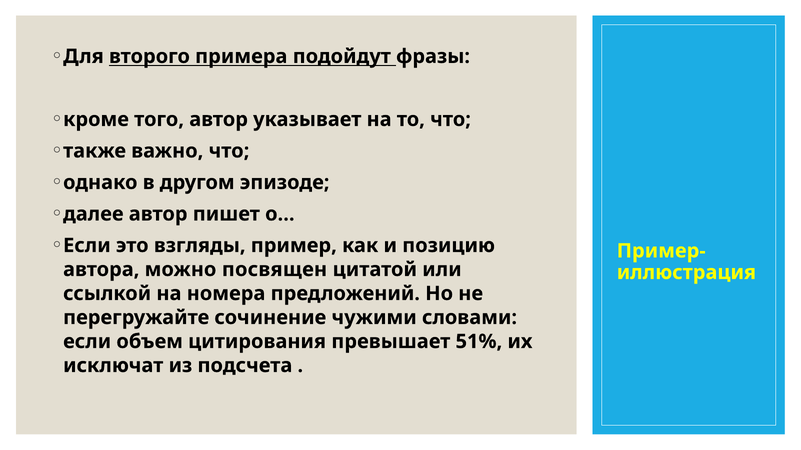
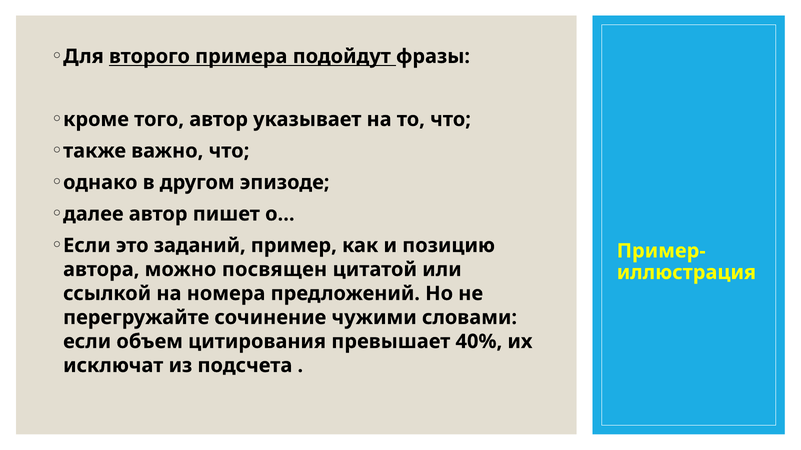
взгляды: взгляды -> заданий
51%: 51% -> 40%
